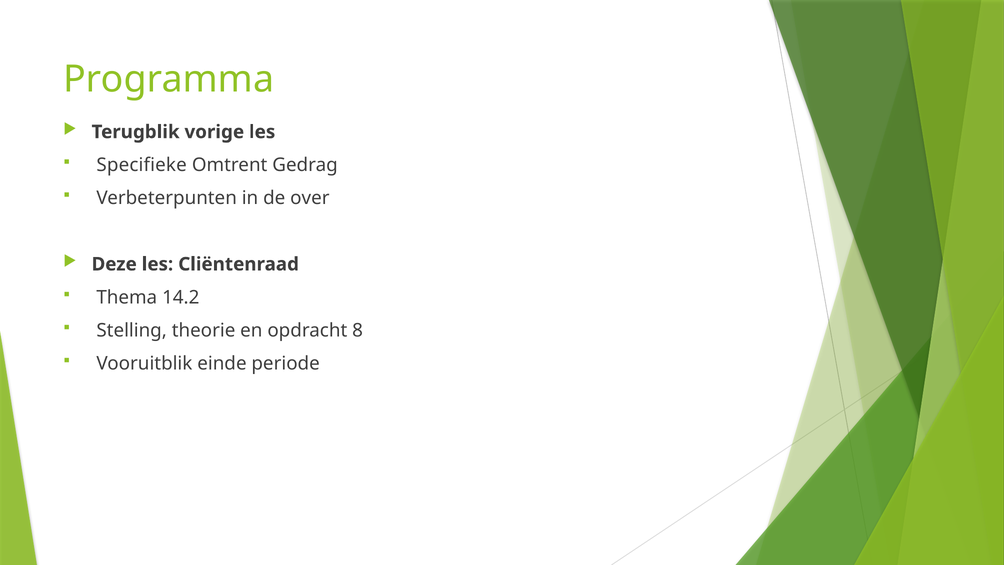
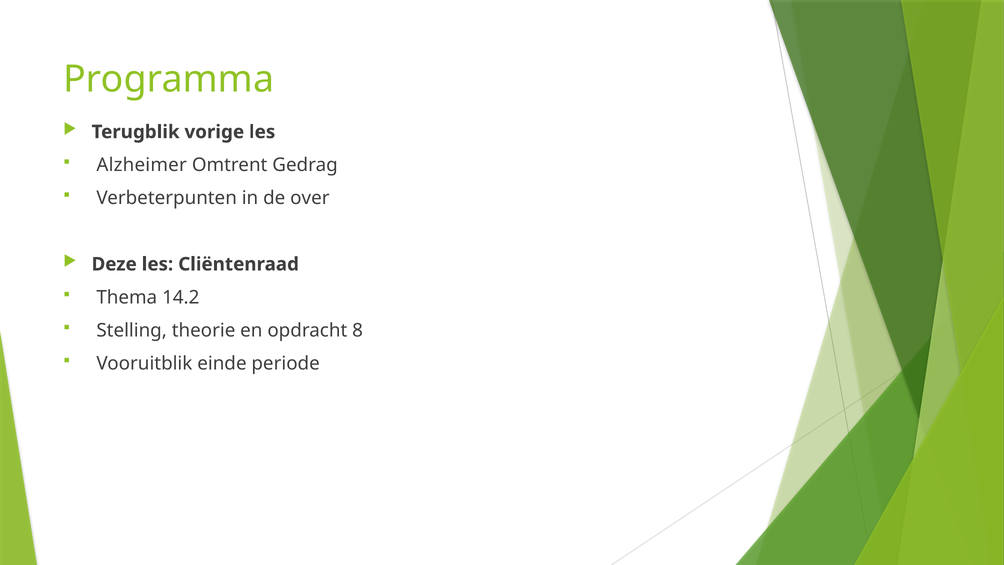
Specifieke: Specifieke -> Alzheimer
